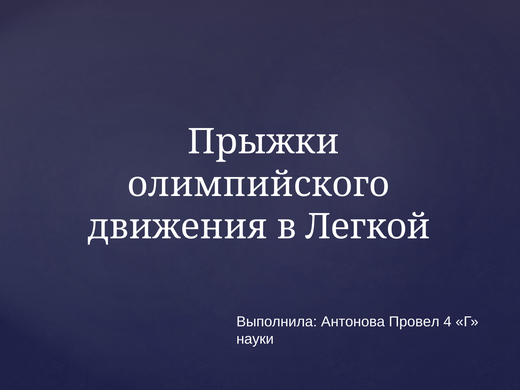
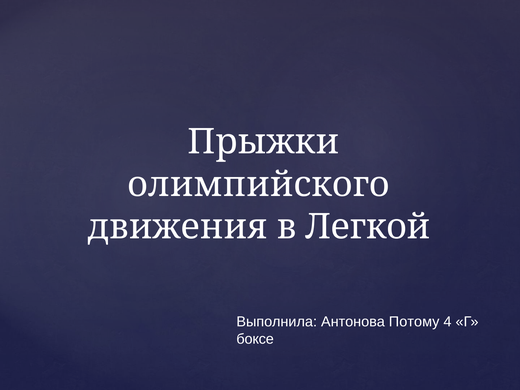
Провел: Провел -> Потому
науки: науки -> боксе
